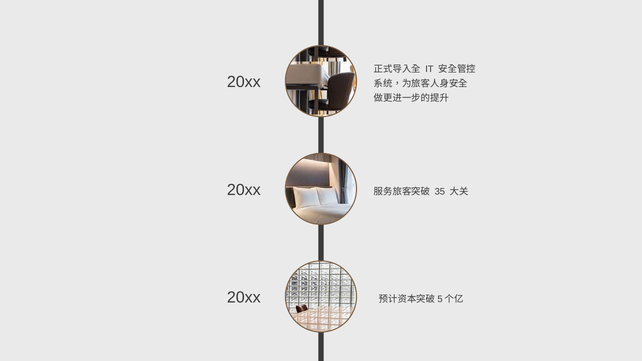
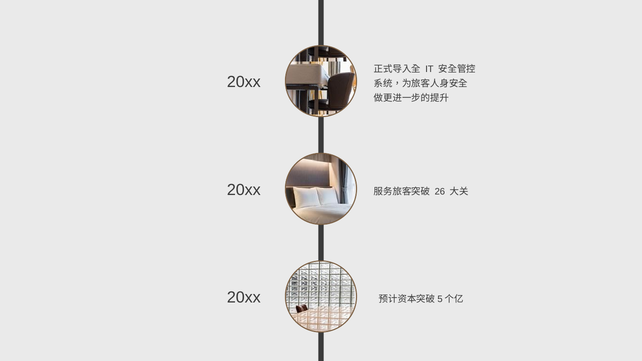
35: 35 -> 26
